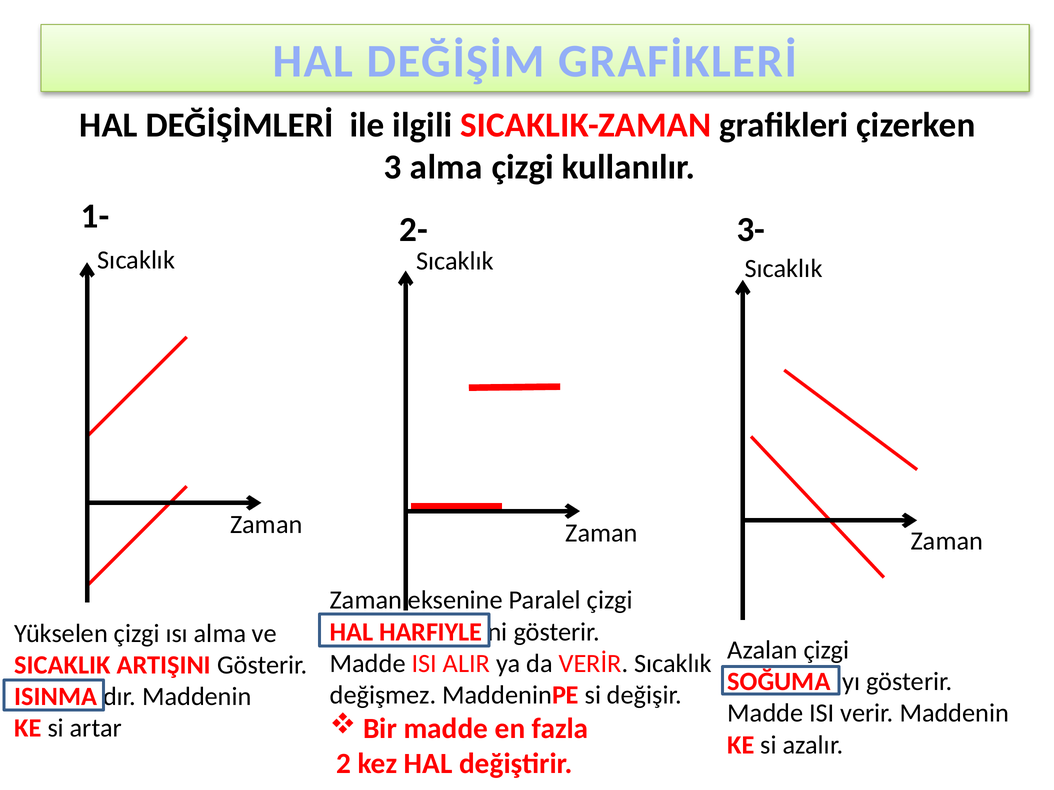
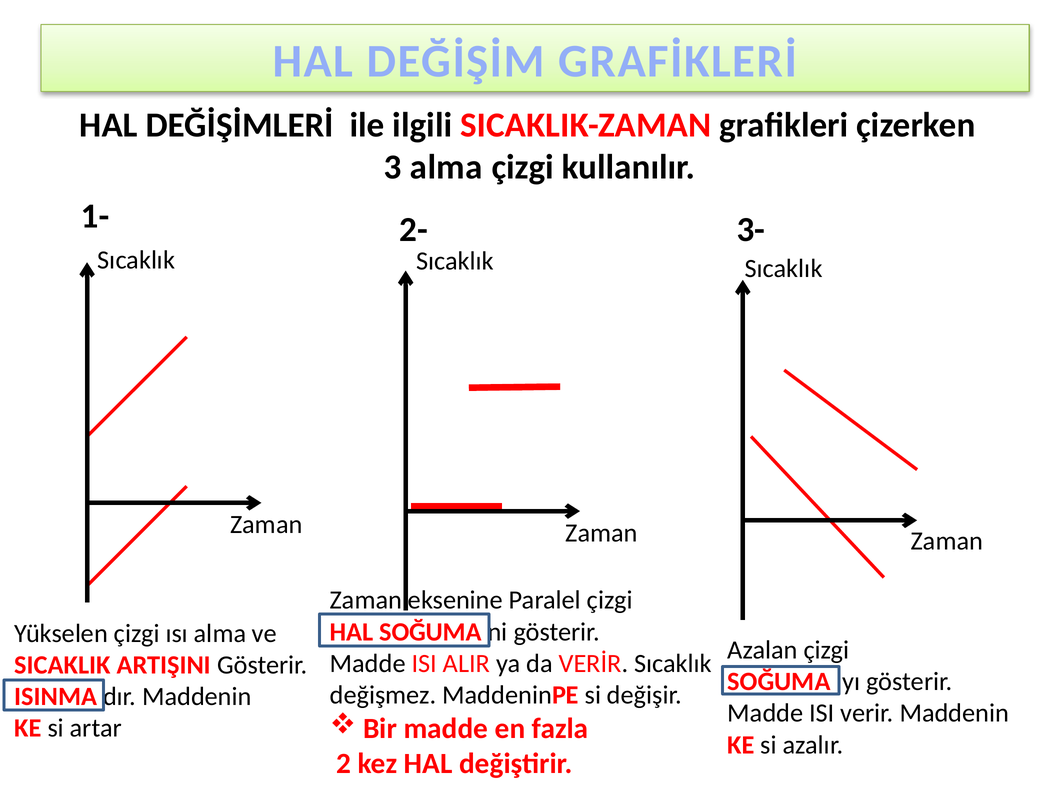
HAL HARFIYLE: HARFIYLE -> SOĞUMA
